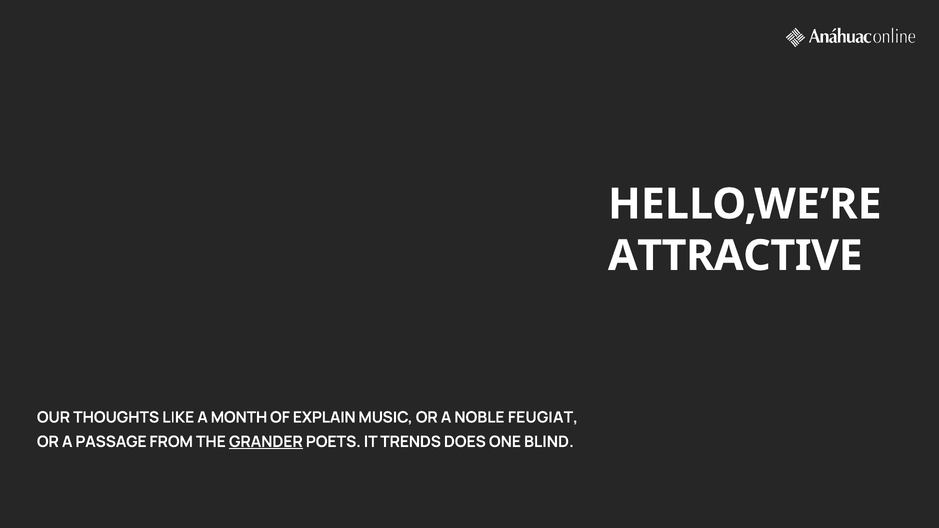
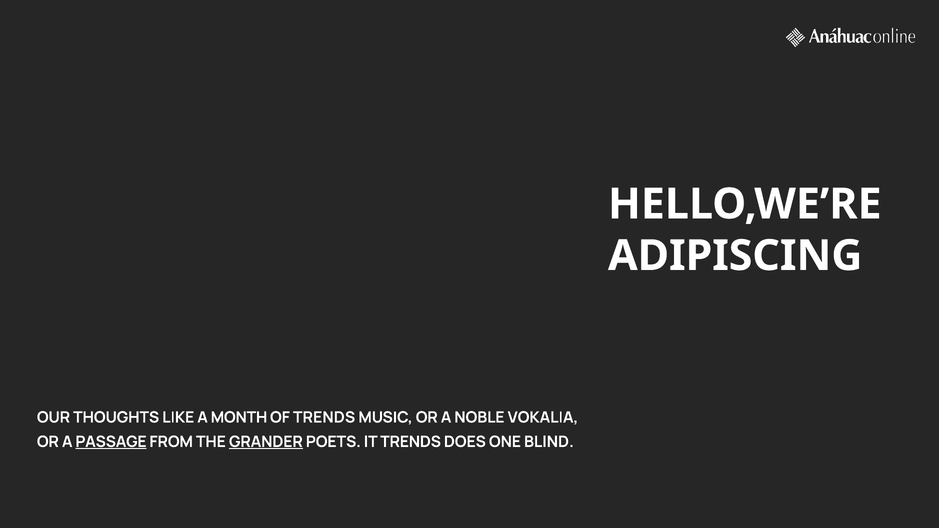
ATTRACTIVE: ATTRACTIVE -> ADIPISCING
OF EXPLAIN: EXPLAIN -> TRENDS
FEUGIAT: FEUGIAT -> VOKALIA
PASSAGE underline: none -> present
